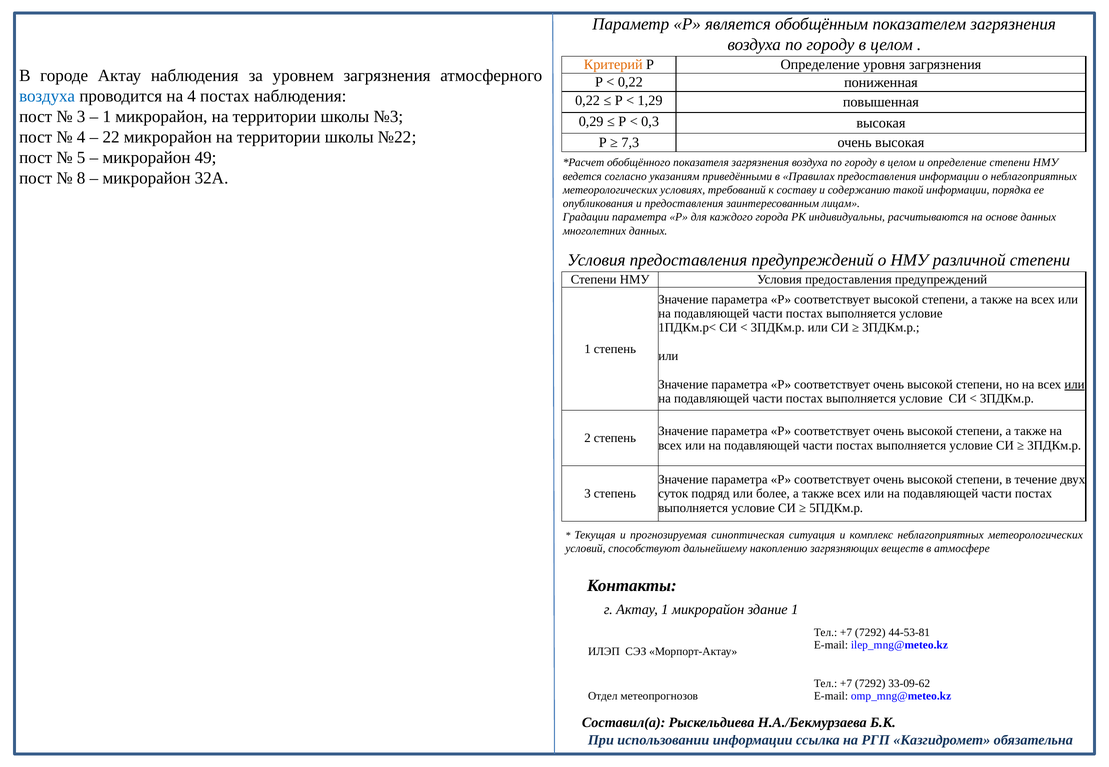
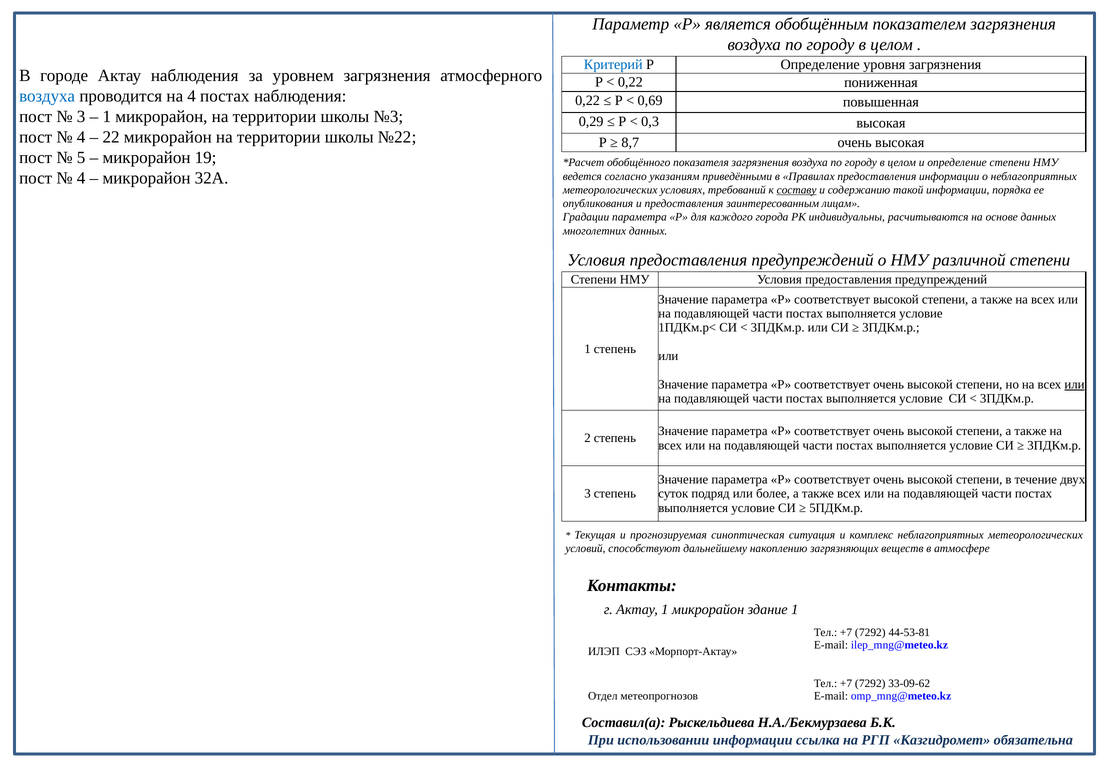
Критерий colour: orange -> blue
1,29: 1,29 -> 0,69
7,3: 7,3 -> 8,7
49: 49 -> 19
8 at (81, 178): 8 -> 4
составу underline: none -> present
